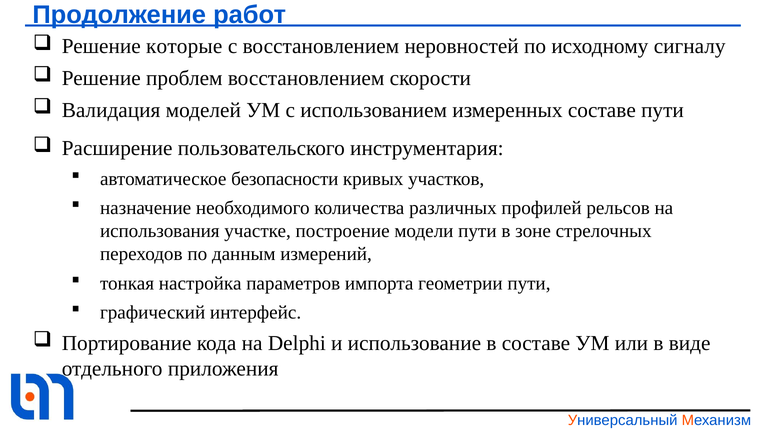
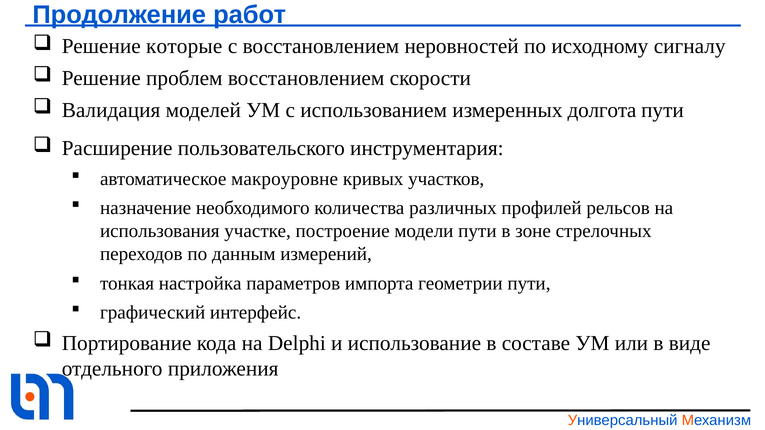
измеренных составе: составе -> долгота
безопасности: безопасности -> макроуровне
